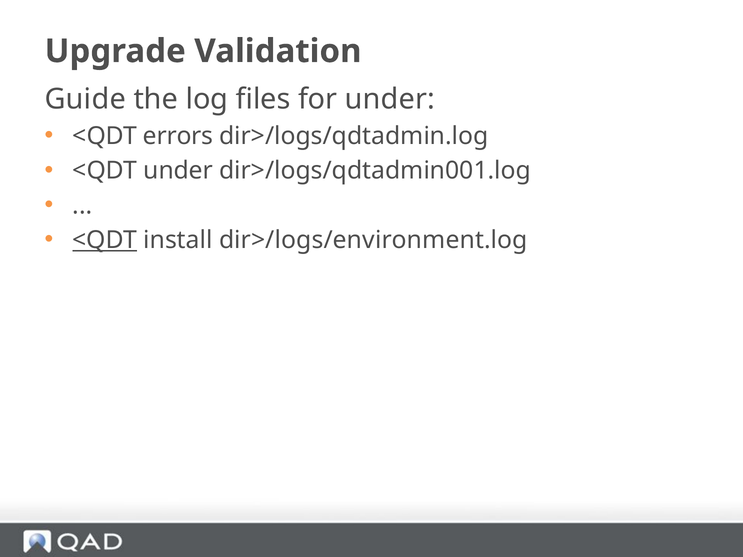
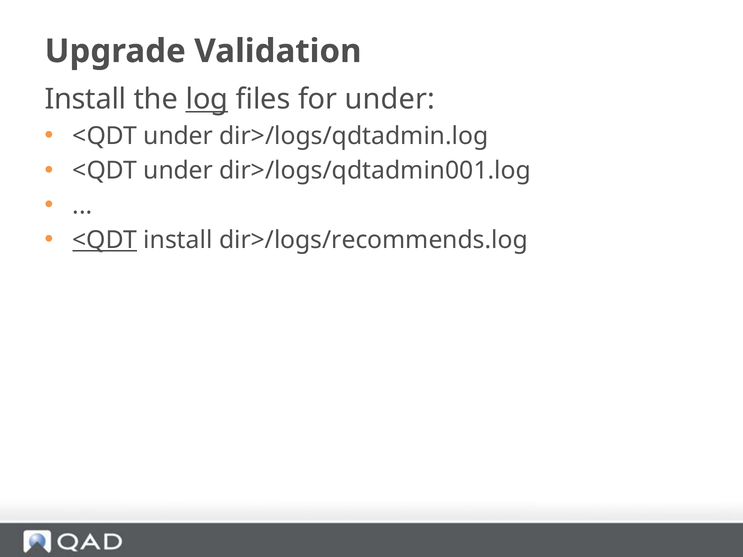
Guide at (85, 99): Guide -> Install
log underline: none -> present
errors at (178, 136): errors -> under
dir>/logs/environment.log: dir>/logs/environment.log -> dir>/logs/recommends.log
